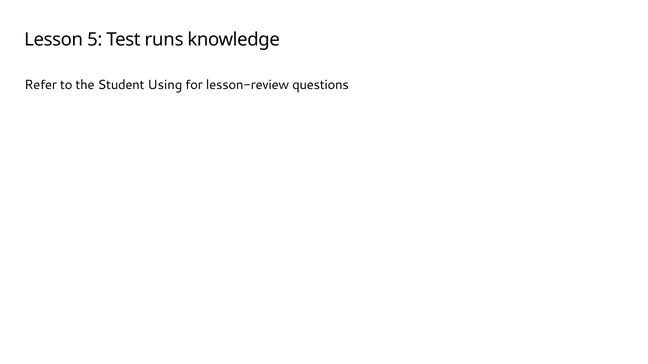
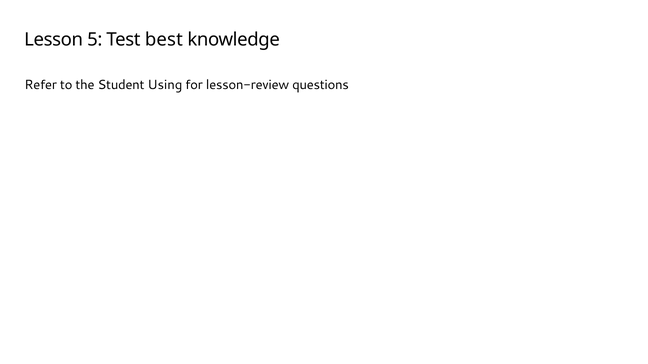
runs: runs -> best
